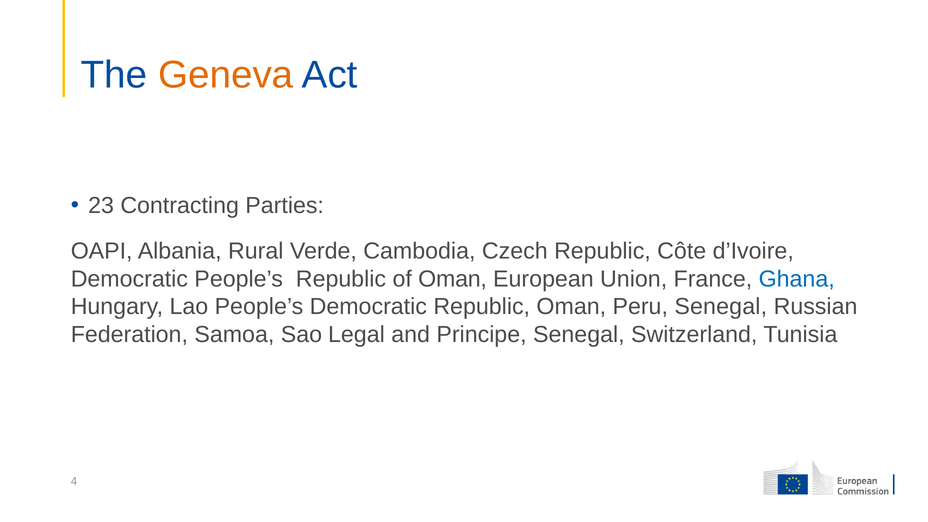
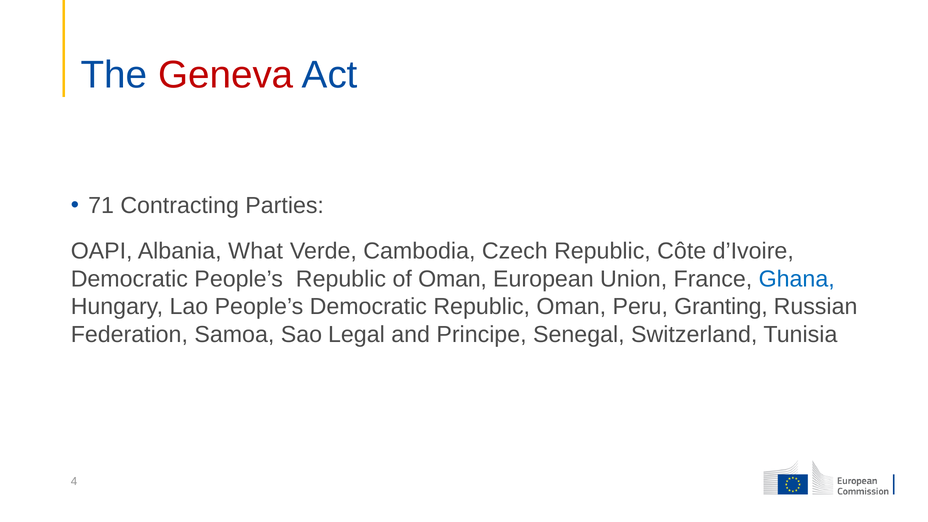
Geneva colour: orange -> red
23: 23 -> 71
Rural: Rural -> What
Peru Senegal: Senegal -> Granting
